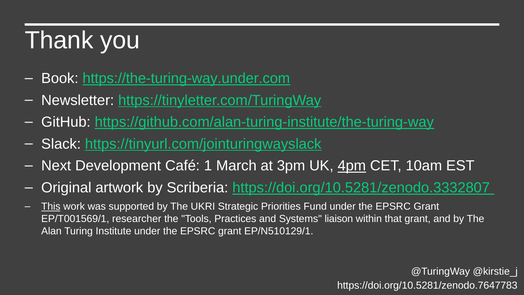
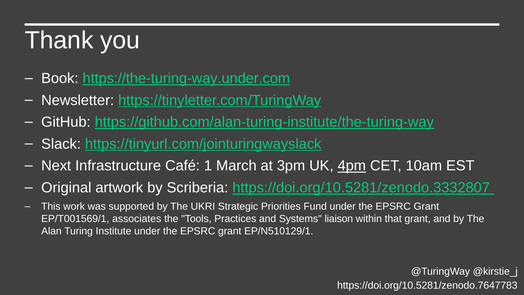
Development: Development -> Infrastructure
This underline: present -> none
researcher: researcher -> associates
